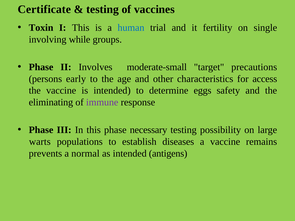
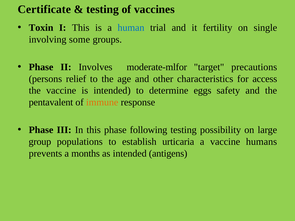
while: while -> some
moderate-small: moderate-small -> moderate-mlfor
early: early -> relief
eliminating: eliminating -> pentavalent
immune colour: purple -> orange
necessary: necessary -> following
warts: warts -> group
diseases: diseases -> urticaria
remains: remains -> humans
normal: normal -> months
